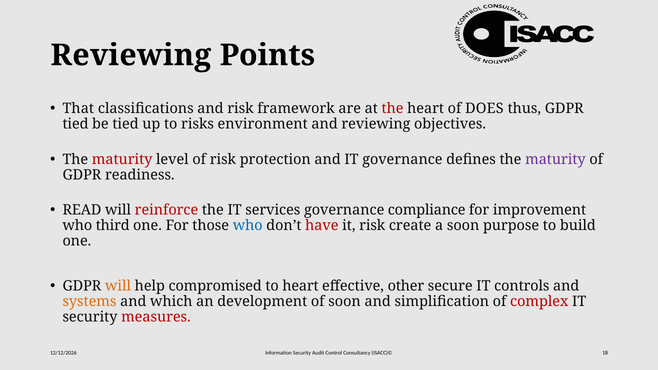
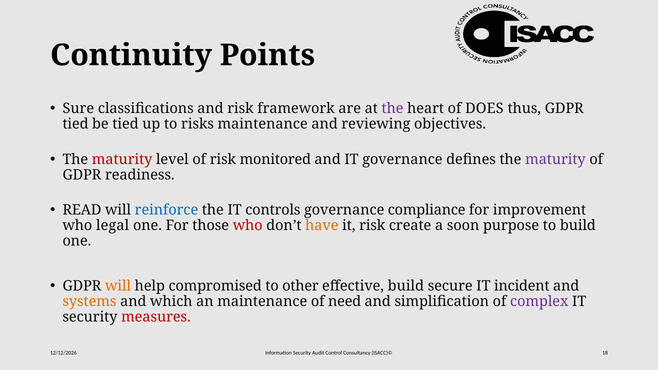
Reviewing at (131, 55): Reviewing -> Continuity
That: That -> Sure
the at (393, 109) colour: red -> purple
risks environment: environment -> maintenance
protection: protection -> monitored
reinforce colour: red -> blue
services: services -> controls
third: third -> legal
who at (248, 226) colour: blue -> red
have colour: red -> orange
to heart: heart -> other
effective other: other -> build
controls: controls -> incident
an development: development -> maintenance
of soon: soon -> need
complex colour: red -> purple
